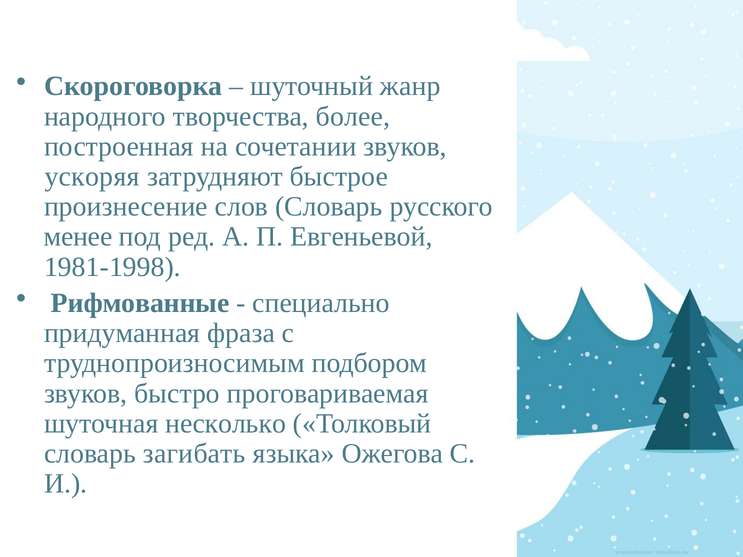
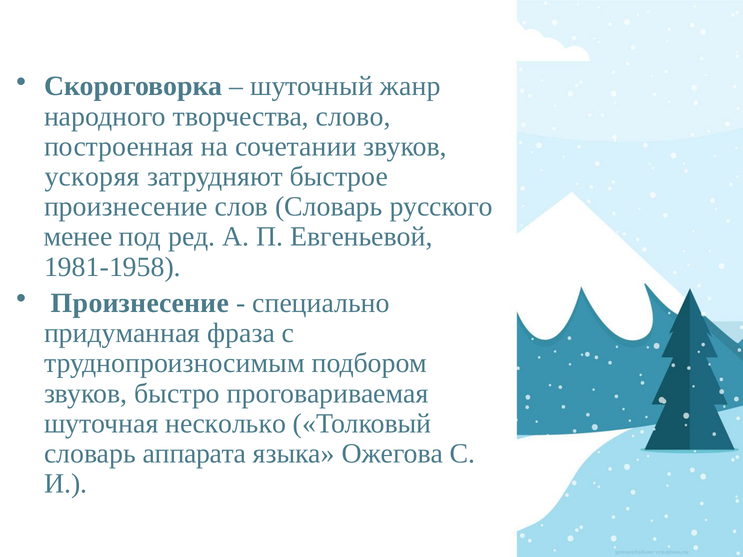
более: более -> слово
1981-1998: 1981-1998 -> 1981-1958
Рифмованные at (140, 303): Рифмованные -> Произнесение
загибать: загибать -> аппарата
